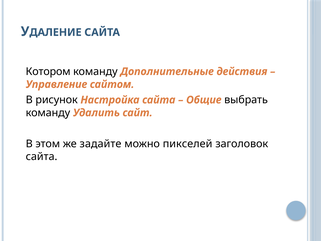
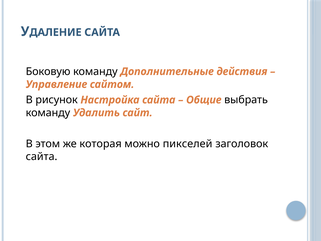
Котором: Котором -> Боковую
задайте: задайте -> которая
